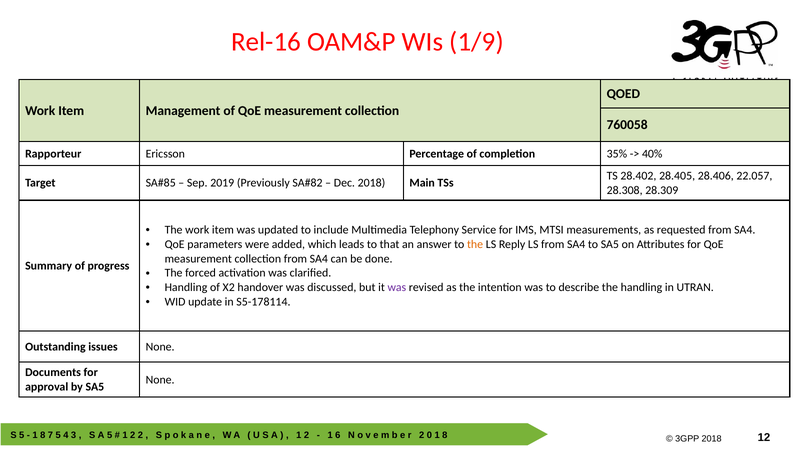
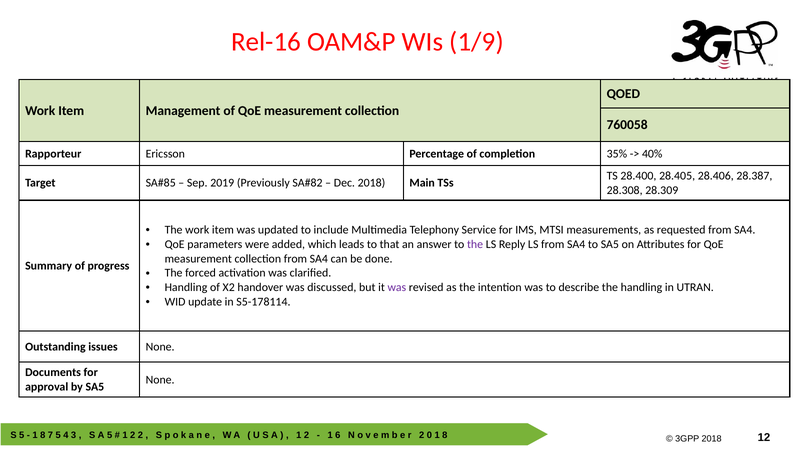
28.402: 28.402 -> 28.400
22.057: 22.057 -> 28.387
the at (475, 244) colour: orange -> purple
